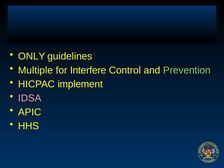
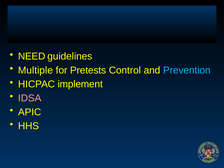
ONLY: ONLY -> NEED
Interfere: Interfere -> Pretests
Prevention colour: light green -> light blue
